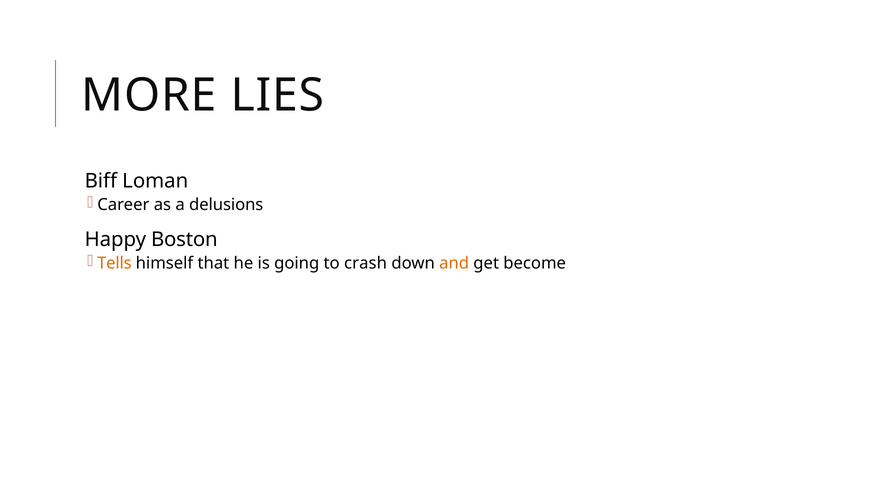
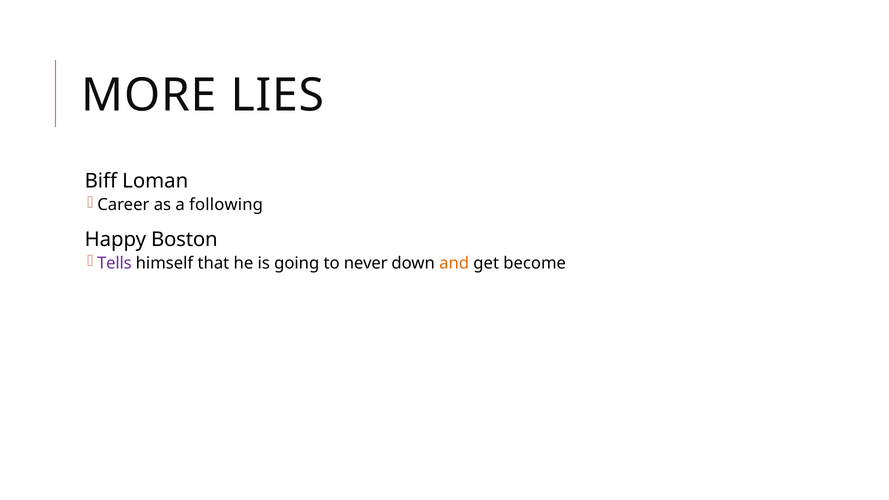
delusions: delusions -> following
Tells colour: orange -> purple
crash: crash -> never
